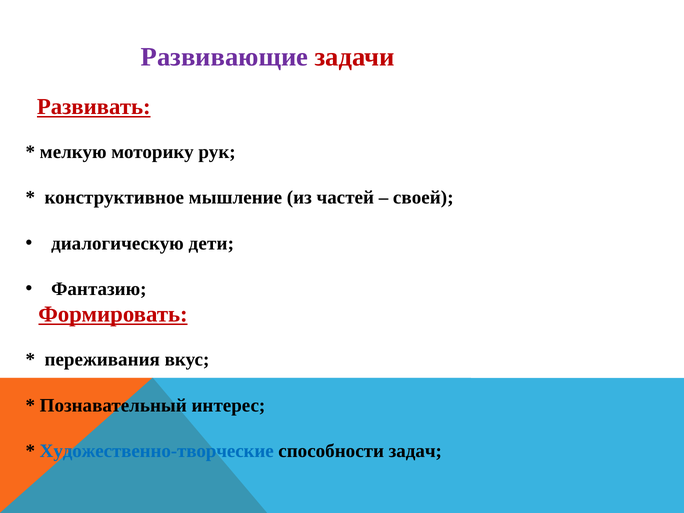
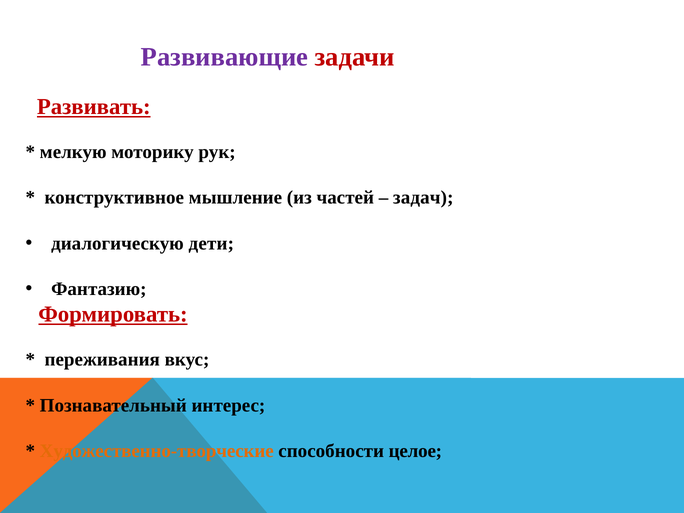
своей: своей -> задач
Художественно-творческие colour: blue -> orange
задач: задач -> целое
